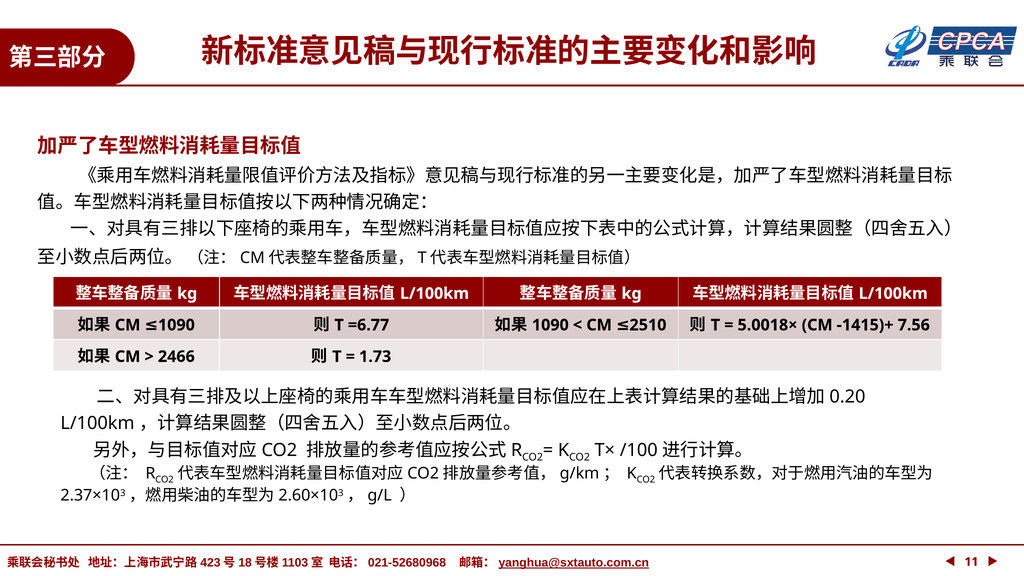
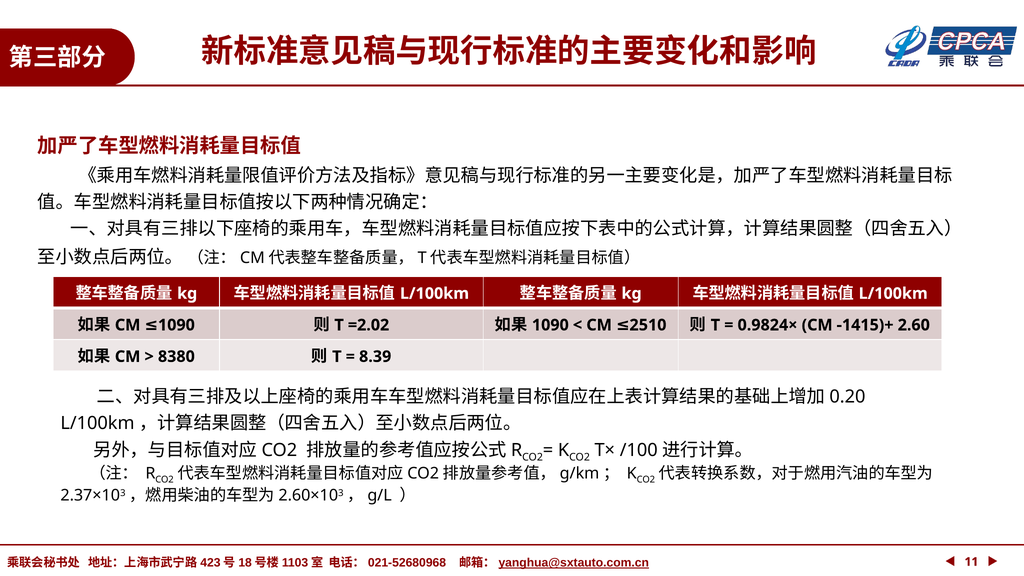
=6.77: =6.77 -> =2.02
5.0018×: 5.0018× -> 0.9824×
7.56: 7.56 -> 2.60
2466: 2466 -> 8380
1.73: 1.73 -> 8.39
